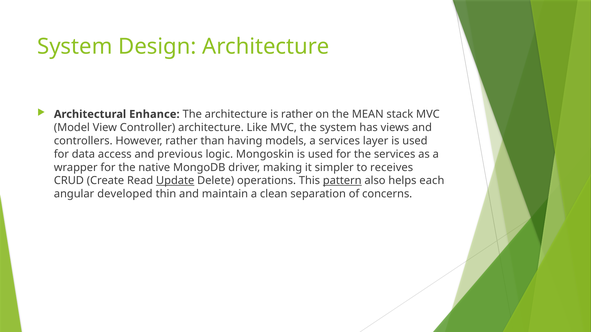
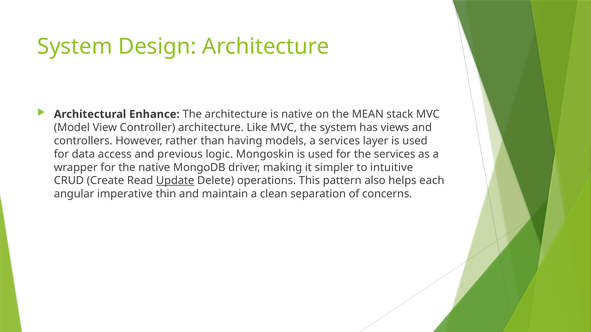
is rather: rather -> native
receives: receives -> intuitive
pattern underline: present -> none
developed: developed -> imperative
